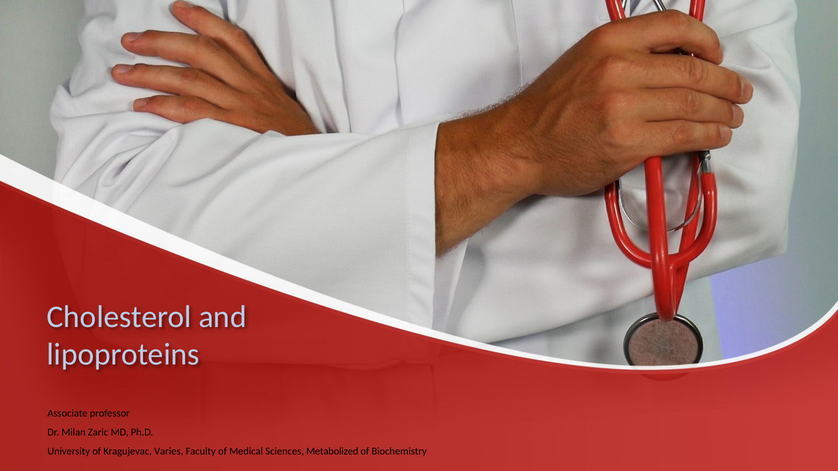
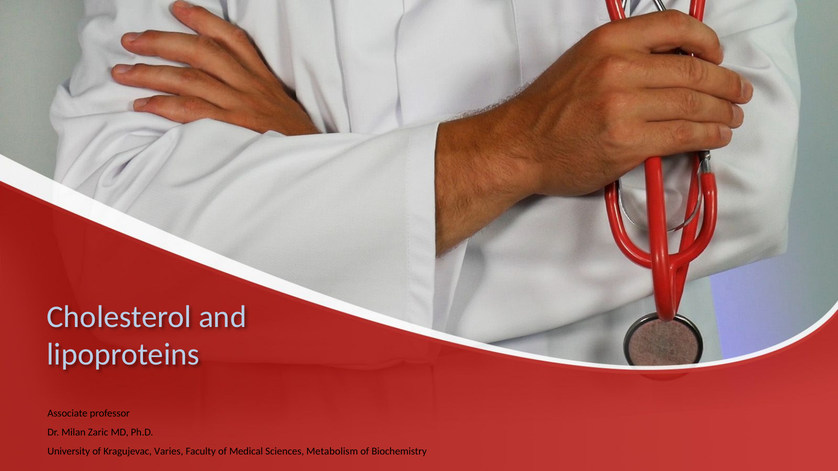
Metabolized: Metabolized -> Metabolism
